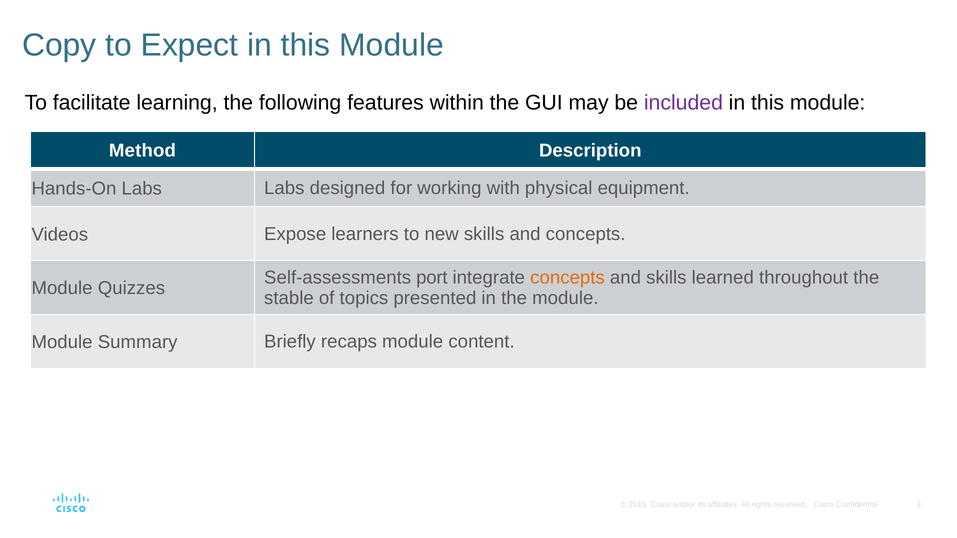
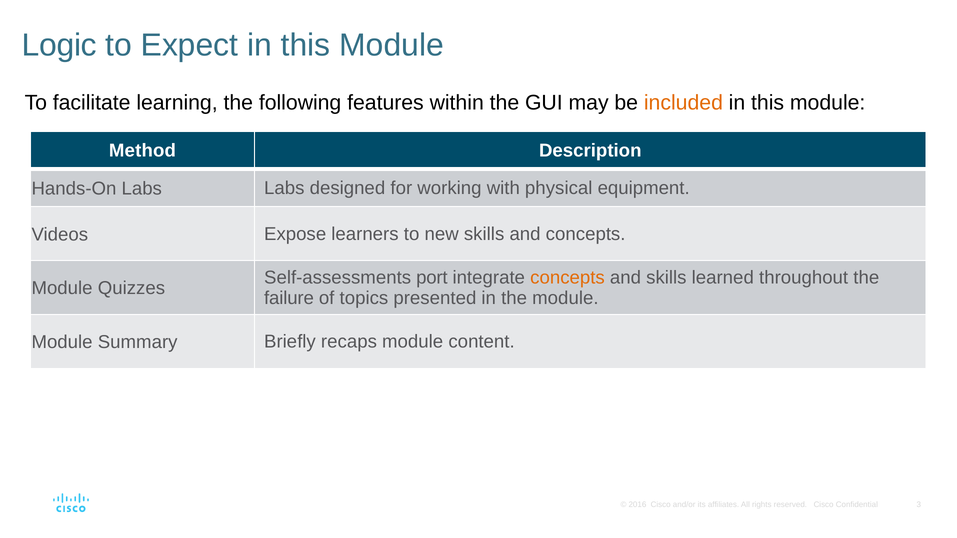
Copy: Copy -> Logic
included colour: purple -> orange
stable: stable -> failure
